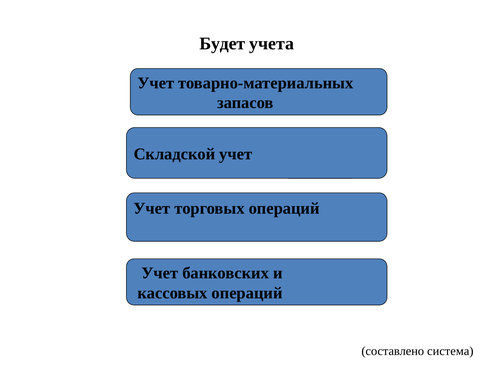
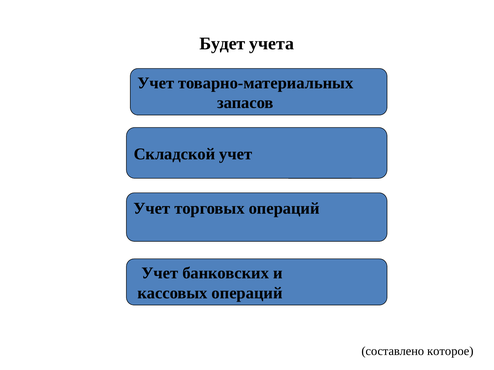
система: система -> которое
